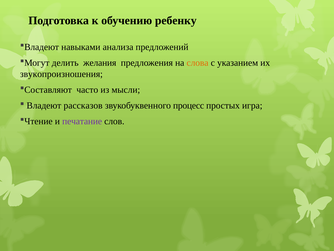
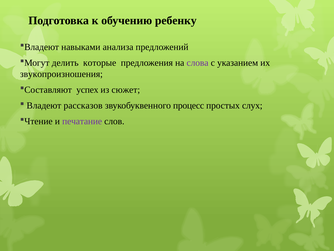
желания: желания -> которые
слова colour: orange -> purple
часто: часто -> успех
мысли: мысли -> сюжет
игра: игра -> слух
